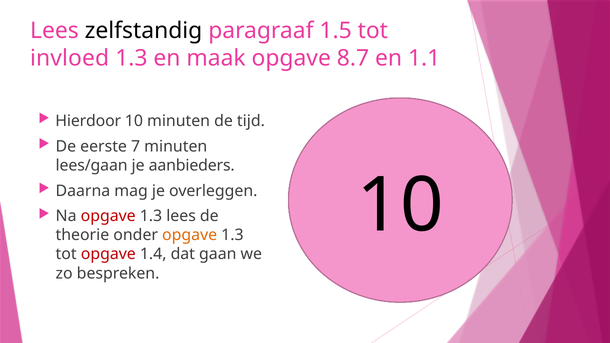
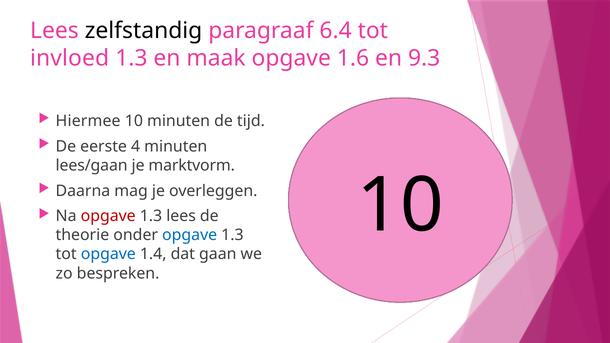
1.5: 1.5 -> 6.4
8.7: 8.7 -> 1.6
1.1: 1.1 -> 9.3
Hierdoor: Hierdoor -> Hiermee
7: 7 -> 4
aanbieders: aanbieders -> marktvorm
opgave at (190, 235) colour: orange -> blue
opgave at (108, 254) colour: red -> blue
